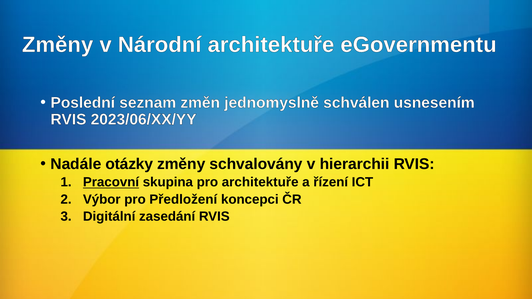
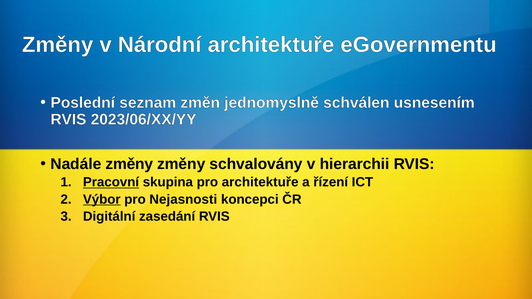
Nadále otázky: otázky -> změny
Výbor underline: none -> present
Předložení: Předložení -> Nejasnosti
